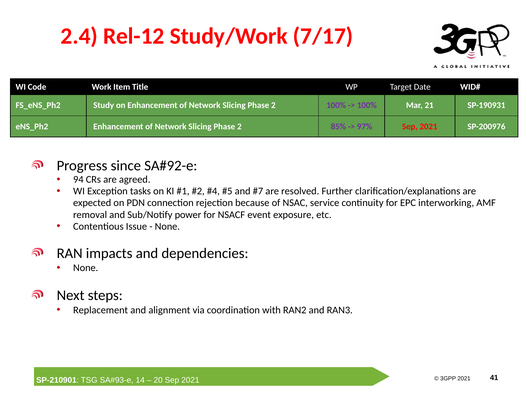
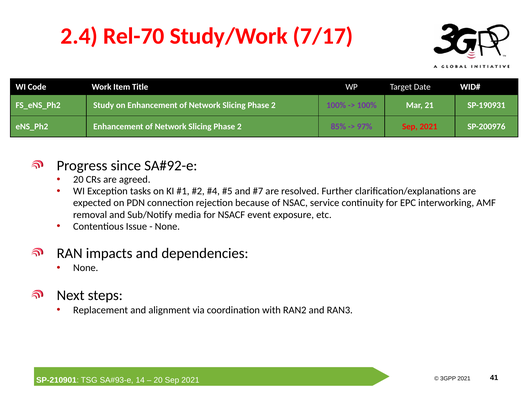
Rel-12: Rel-12 -> Rel-70
94 at (78, 180): 94 -> 20
power: power -> media
